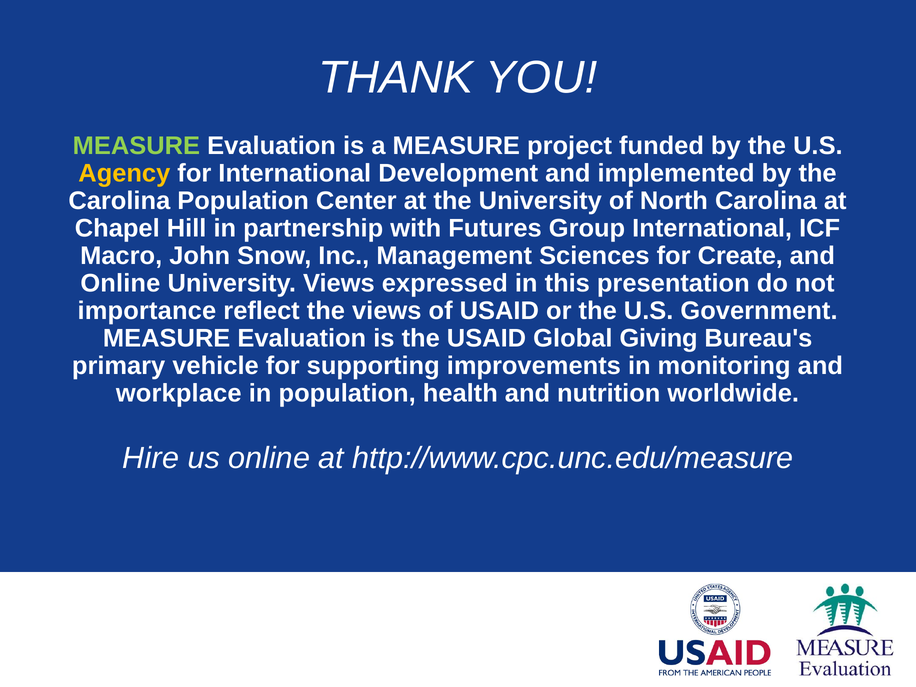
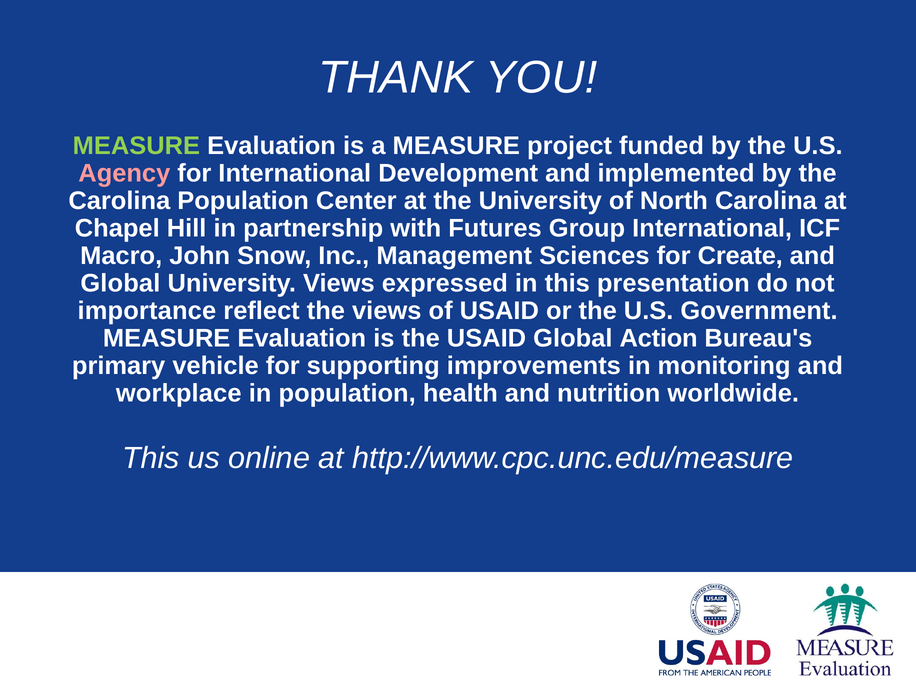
Agency colour: yellow -> pink
Online at (120, 283): Online -> Global
Giving: Giving -> Action
Hire at (151, 458): Hire -> This
